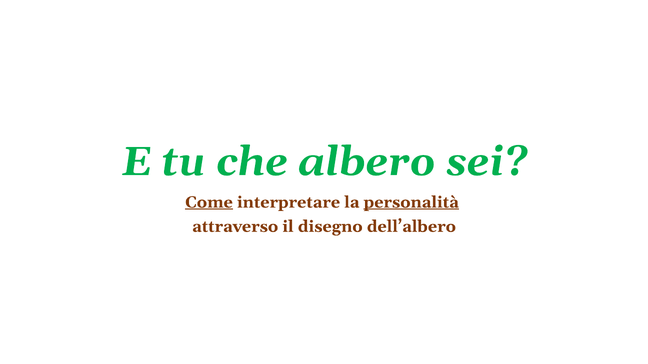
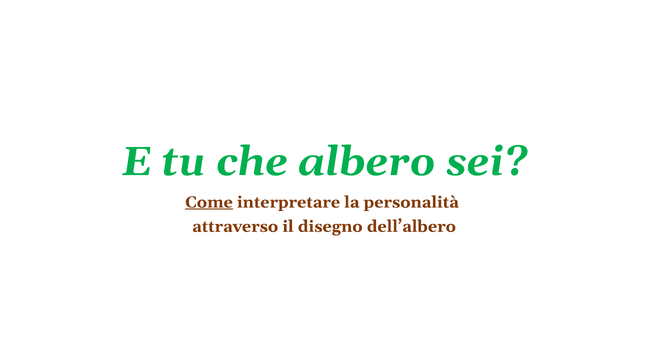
personalità underline: present -> none
